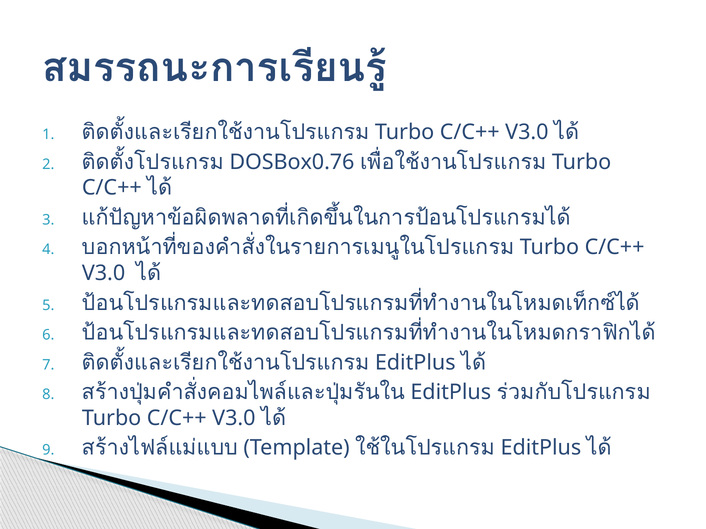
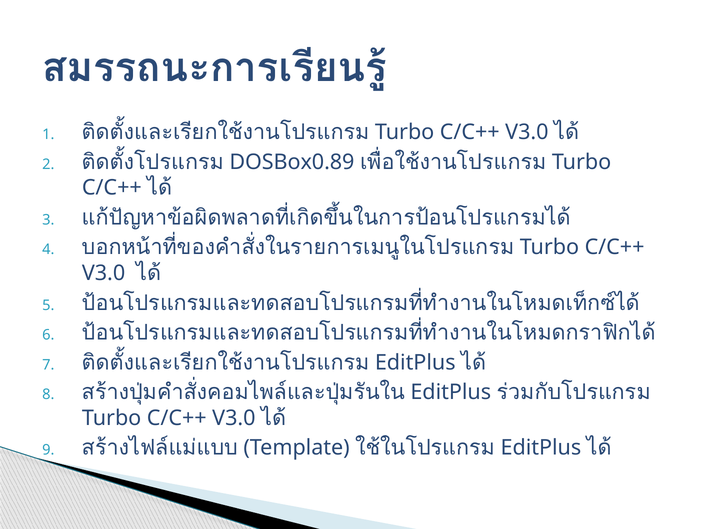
DOSBox0.76: DOSBox0.76 -> DOSBox0.89
